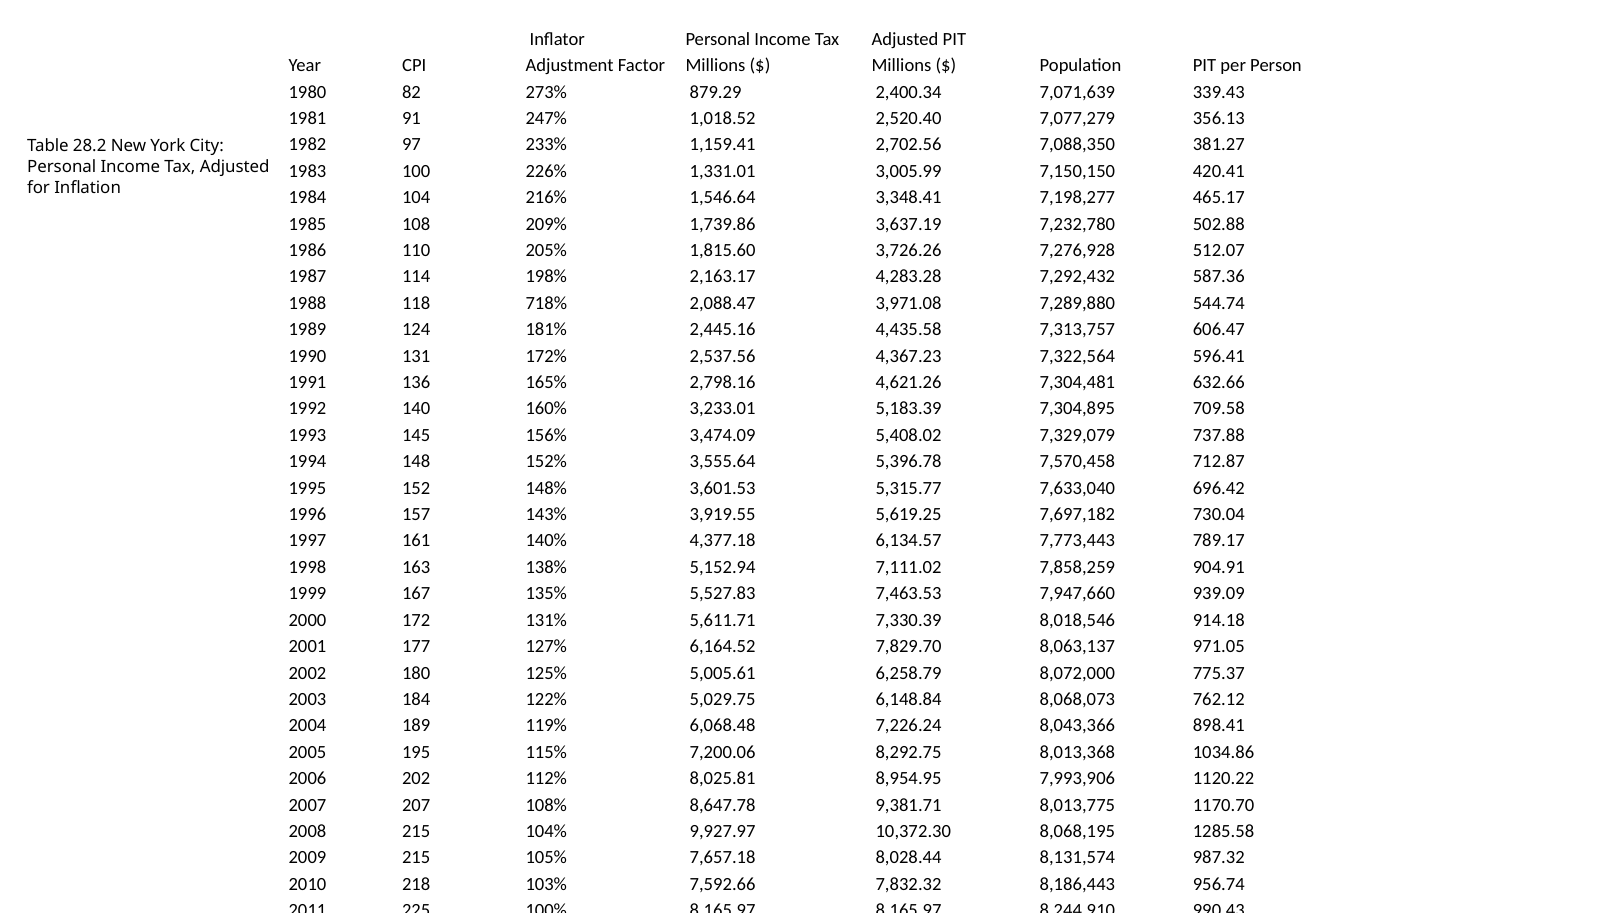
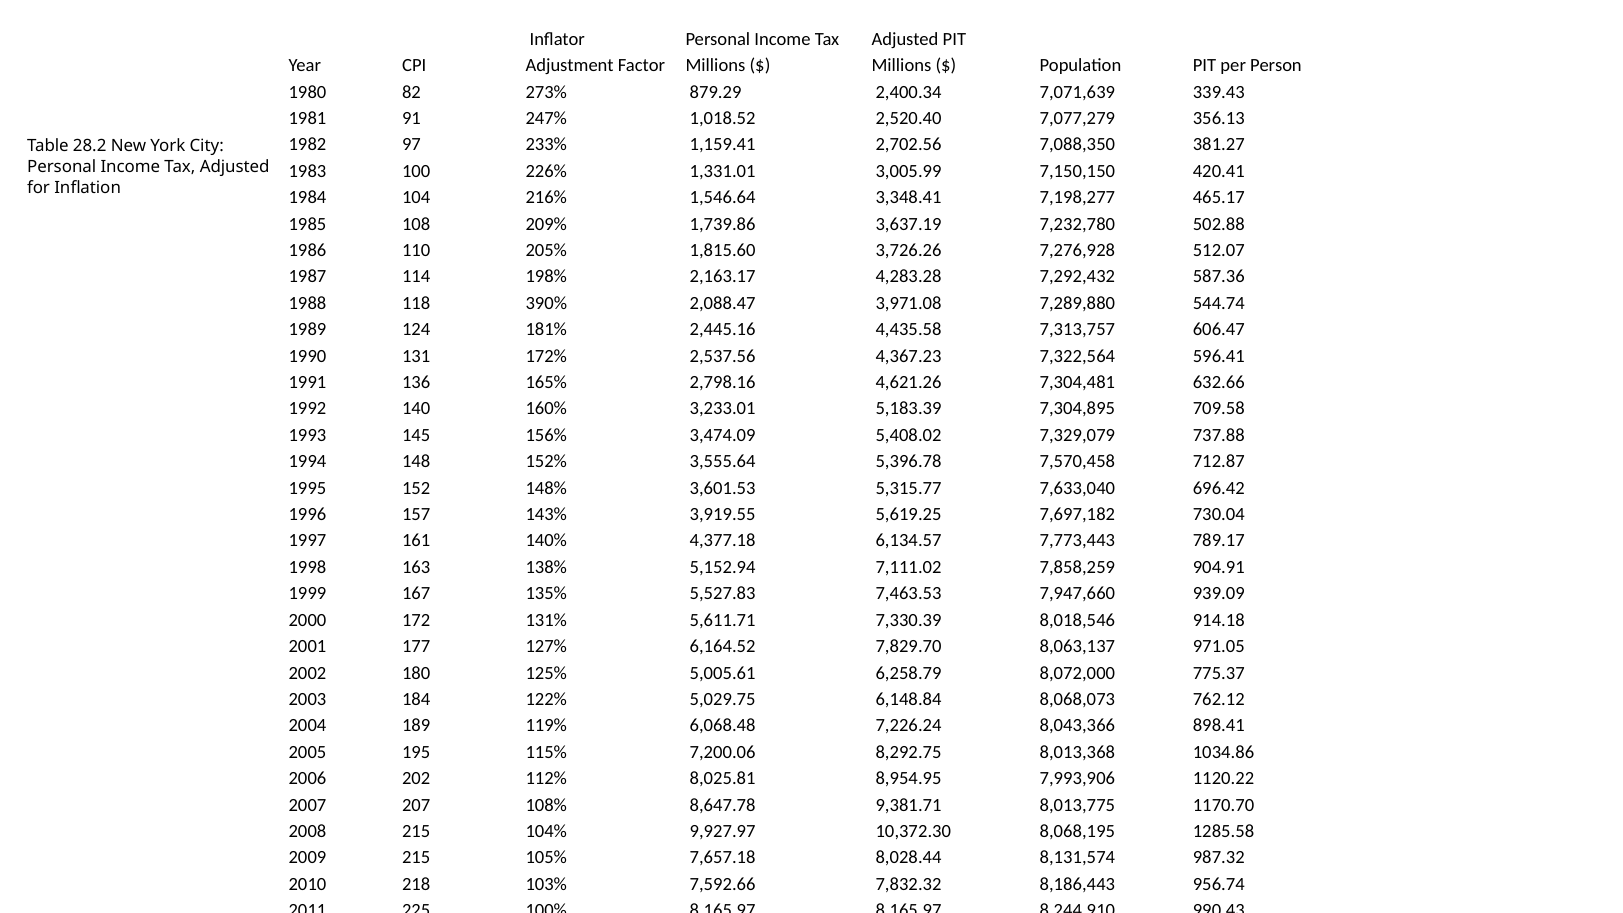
718%: 718% -> 390%
